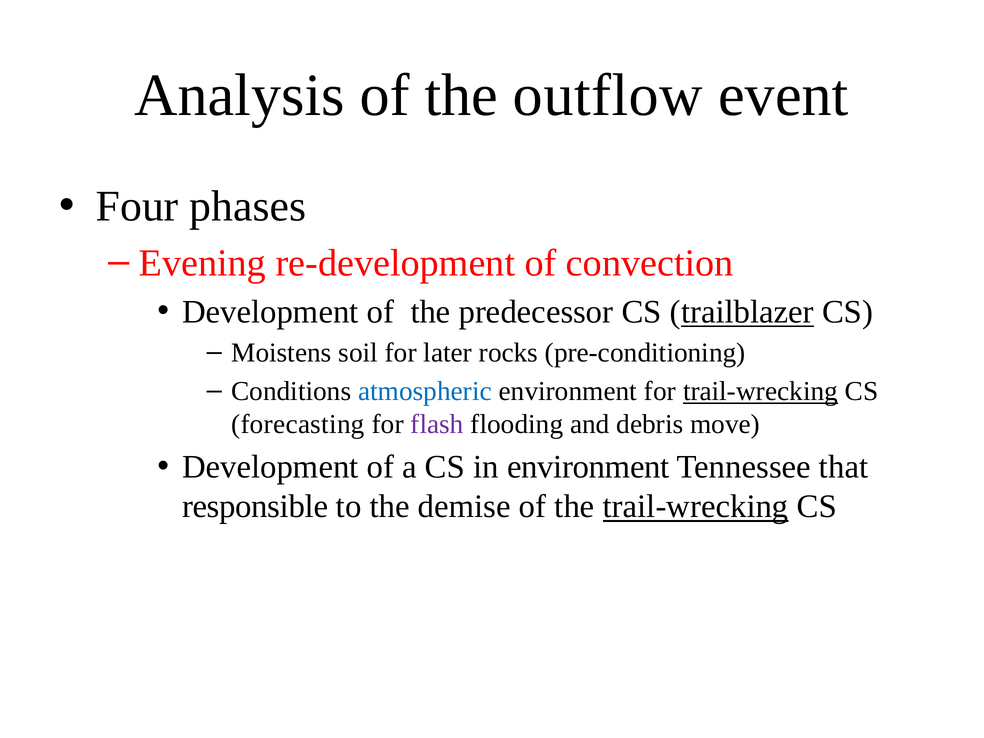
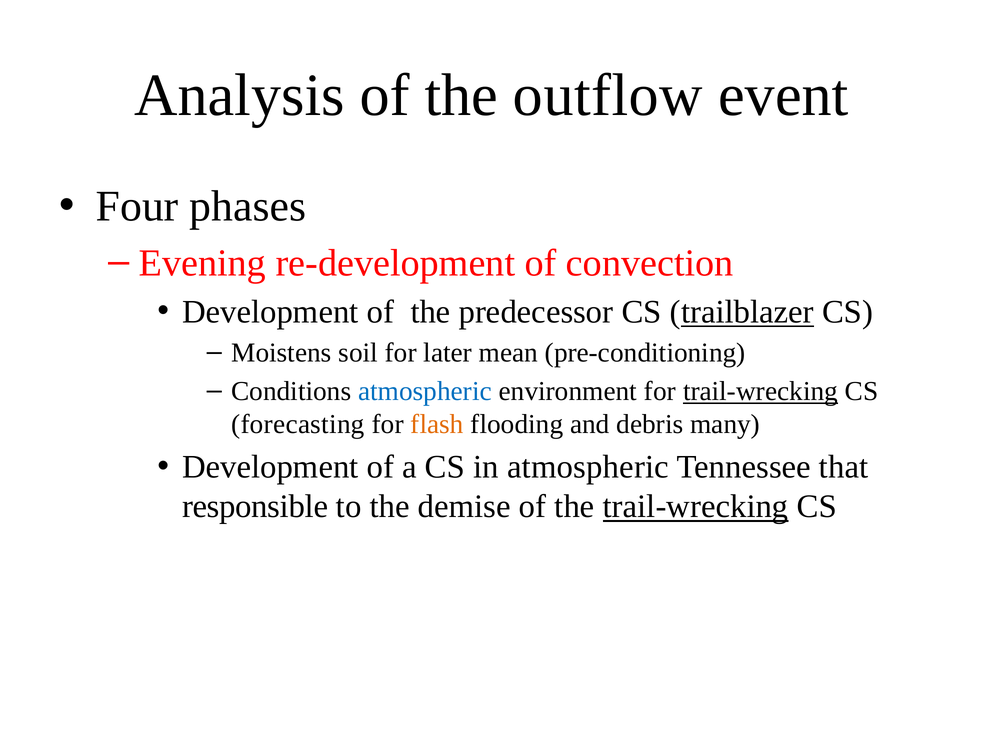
rocks: rocks -> mean
flash colour: purple -> orange
move: move -> many
in environment: environment -> atmospheric
